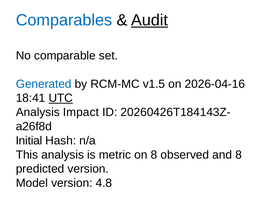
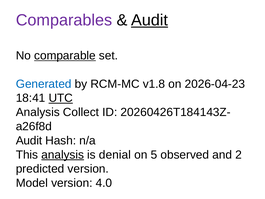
Comparables colour: blue -> purple
comparable underline: none -> present
v1.5: v1.5 -> v1.8
2026-04-16: 2026-04-16 -> 2026-04-23
Impact: Impact -> Collect
Initial at (29, 140): Initial -> Audit
analysis at (63, 155) underline: none -> present
metric: metric -> denial
on 8: 8 -> 5
and 8: 8 -> 2
4.8: 4.8 -> 4.0
